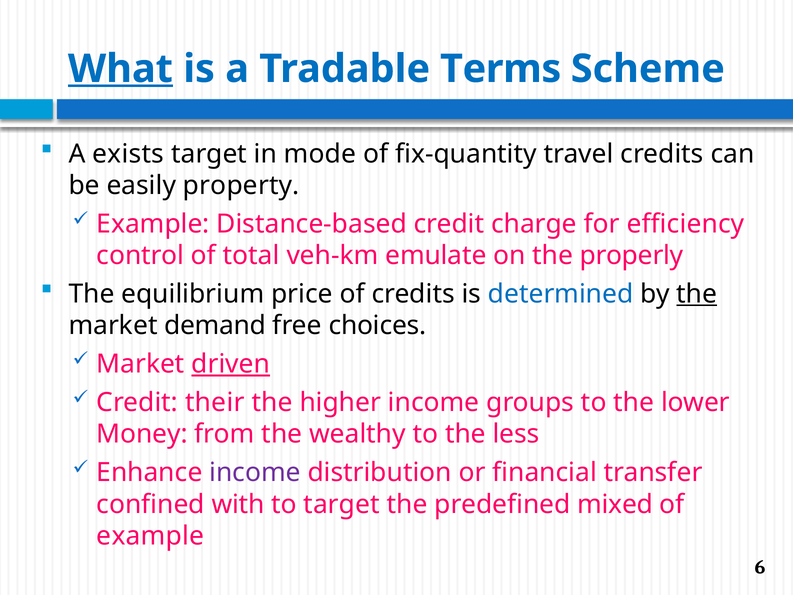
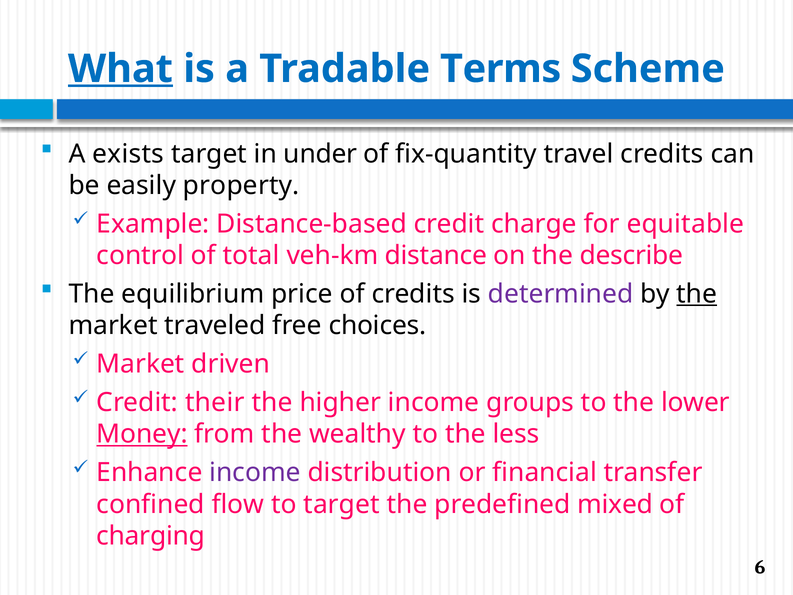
mode: mode -> under
efficiency: efficiency -> equitable
emulate: emulate -> distance
properly: properly -> describe
determined colour: blue -> purple
demand: demand -> traveled
driven underline: present -> none
Money underline: none -> present
with: with -> flow
example at (150, 536): example -> charging
